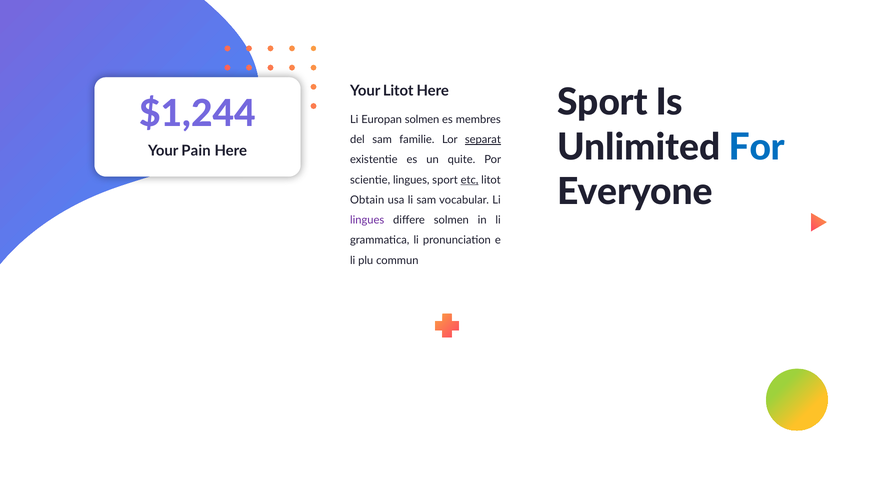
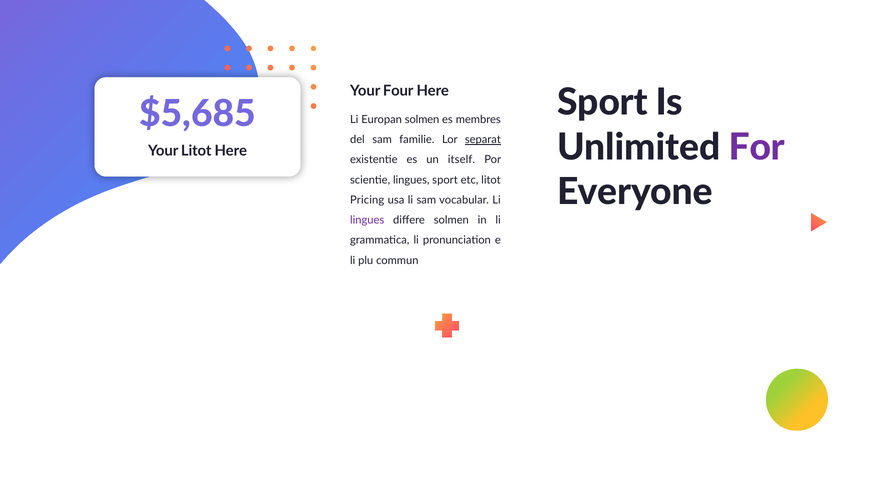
Your Litot: Litot -> Four
$1,244: $1,244 -> $5,685
For colour: blue -> purple
Your Pain: Pain -> Litot
quite: quite -> itself
etc underline: present -> none
Obtain: Obtain -> Pricing
